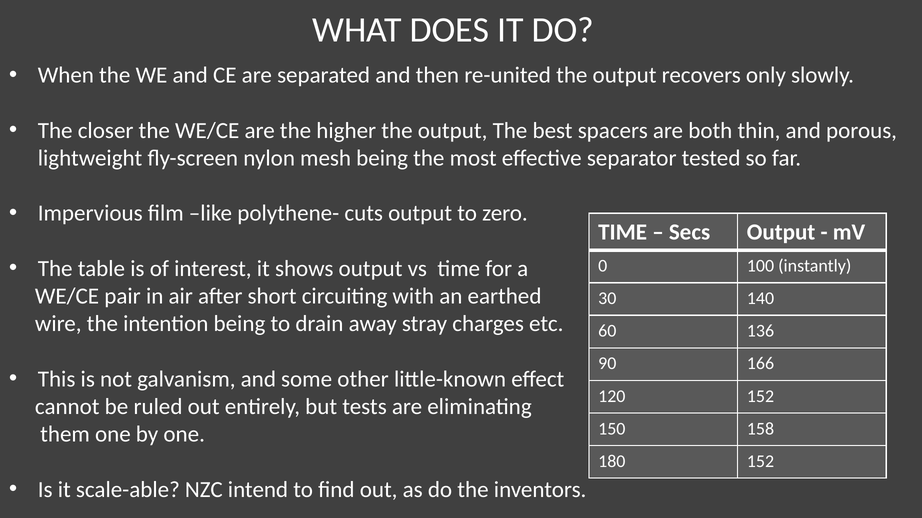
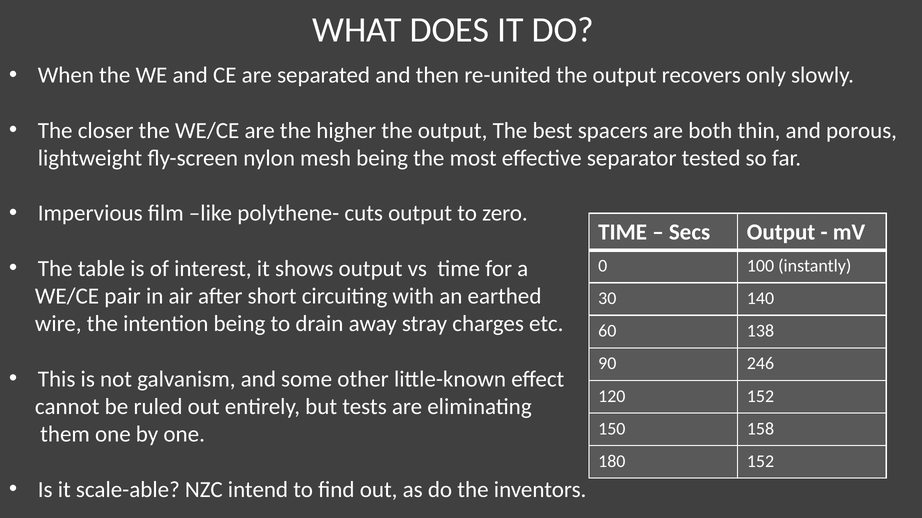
136: 136 -> 138
166: 166 -> 246
